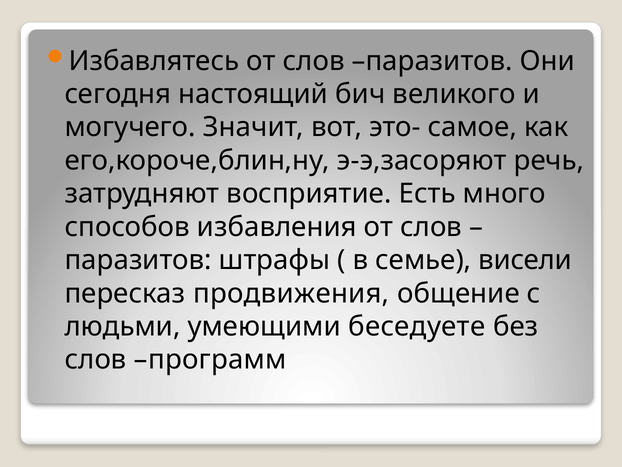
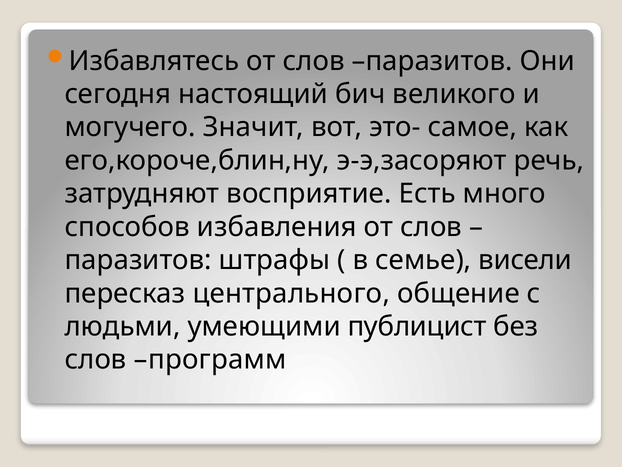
продвижения: продвижения -> центрального
беседуете: беседуете -> публицист
